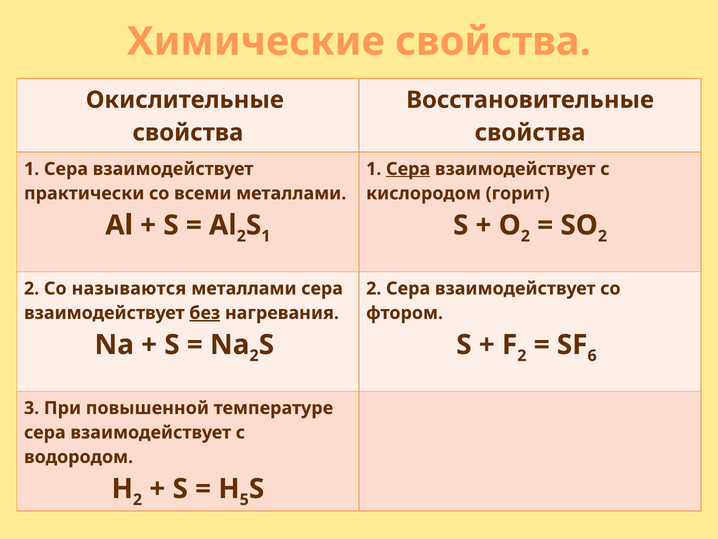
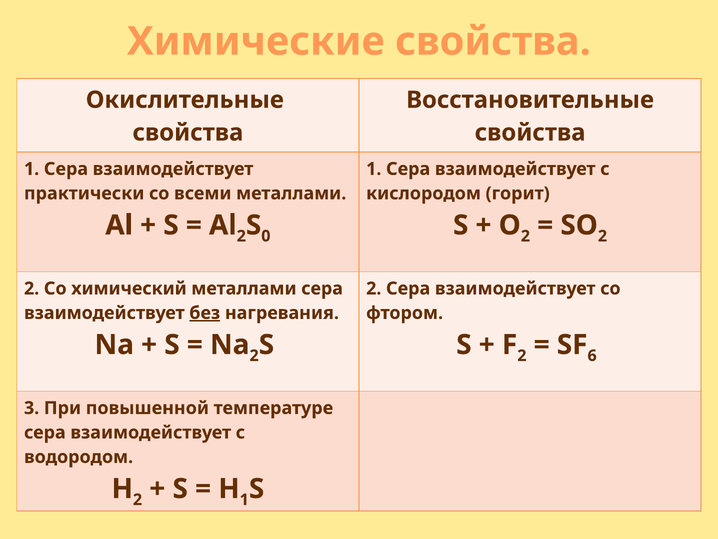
Сера at (408, 169) underline: present -> none
S 1: 1 -> 0
называются: называются -> химический
5 at (244, 499): 5 -> 1
